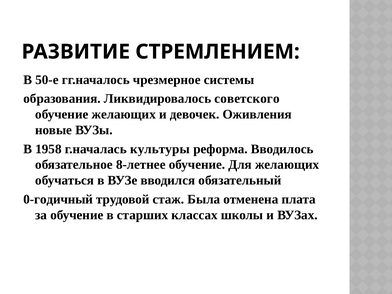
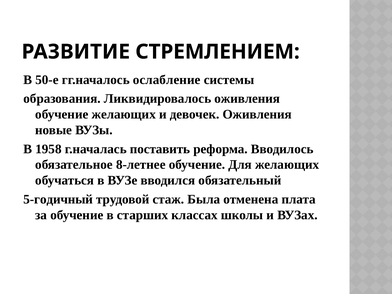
чрезмерное: чрезмерное -> ослабление
Ликвидировалось советского: советского -> оживления
культуры: культуры -> поставить
0-годичный: 0-годичный -> 5-годичный
